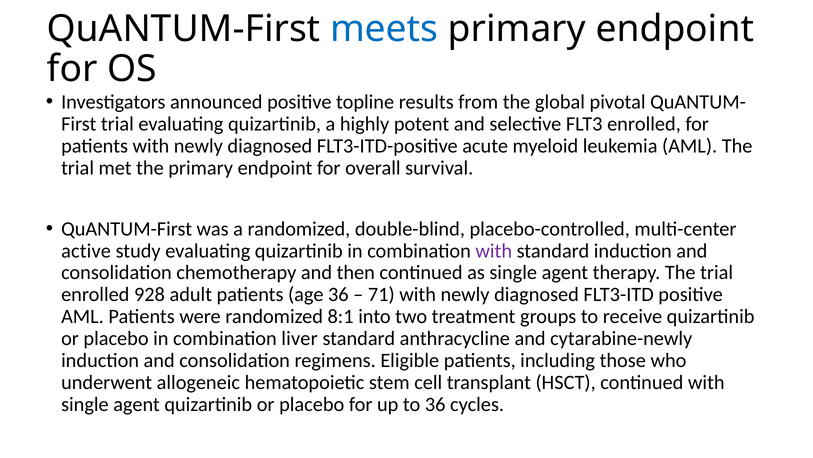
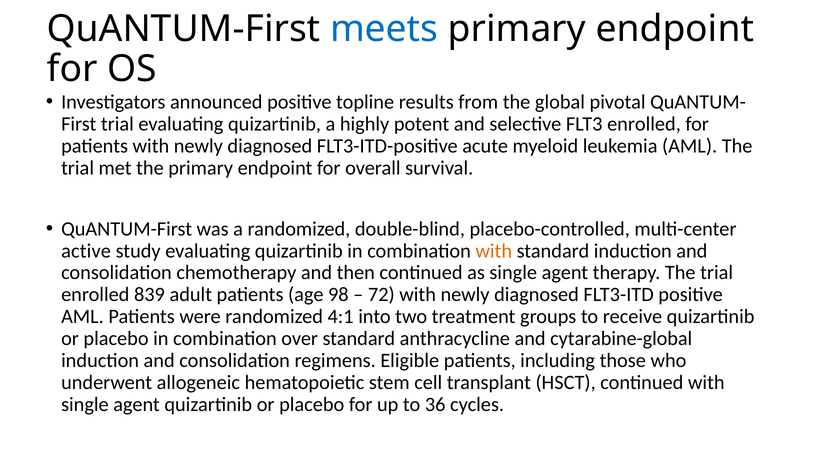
with at (494, 250) colour: purple -> orange
928: 928 -> 839
age 36: 36 -> 98
71: 71 -> 72
8:1: 8:1 -> 4:1
liver: liver -> over
cytarabine-newly: cytarabine-newly -> cytarabine-global
